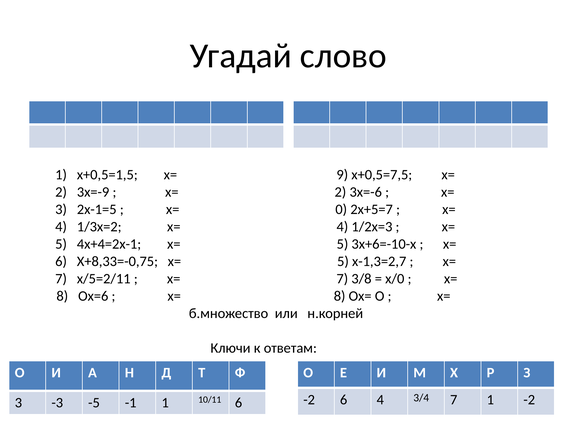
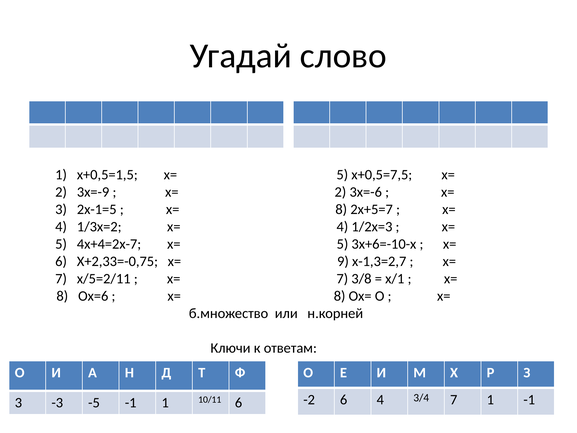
х+0,5=1,5 х= 9: 9 -> 5
0 at (341, 209): 0 -> 8
4х+4=2х-1: 4х+4=2х-1 -> 4х+4=2х-7
Х+8,33=-0,75: Х+8,33=-0,75 -> Х+2,33=-0,75
5 at (343, 261): 5 -> 9
х/0: х/0 -> х/1
1 -2: -2 -> -1
